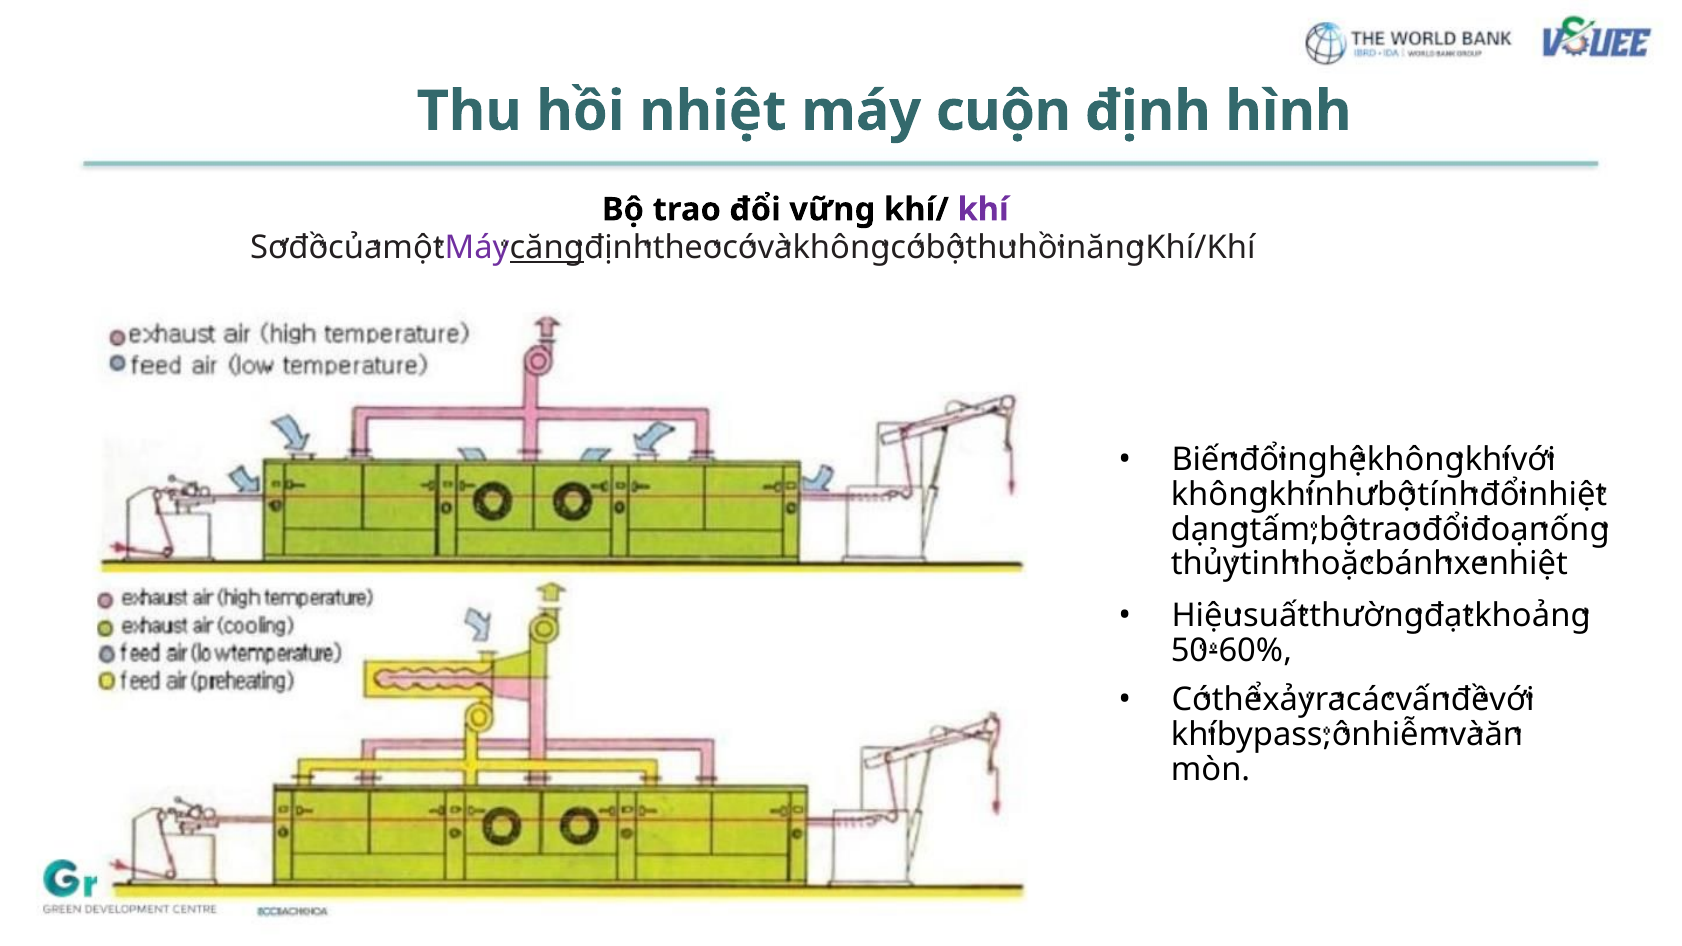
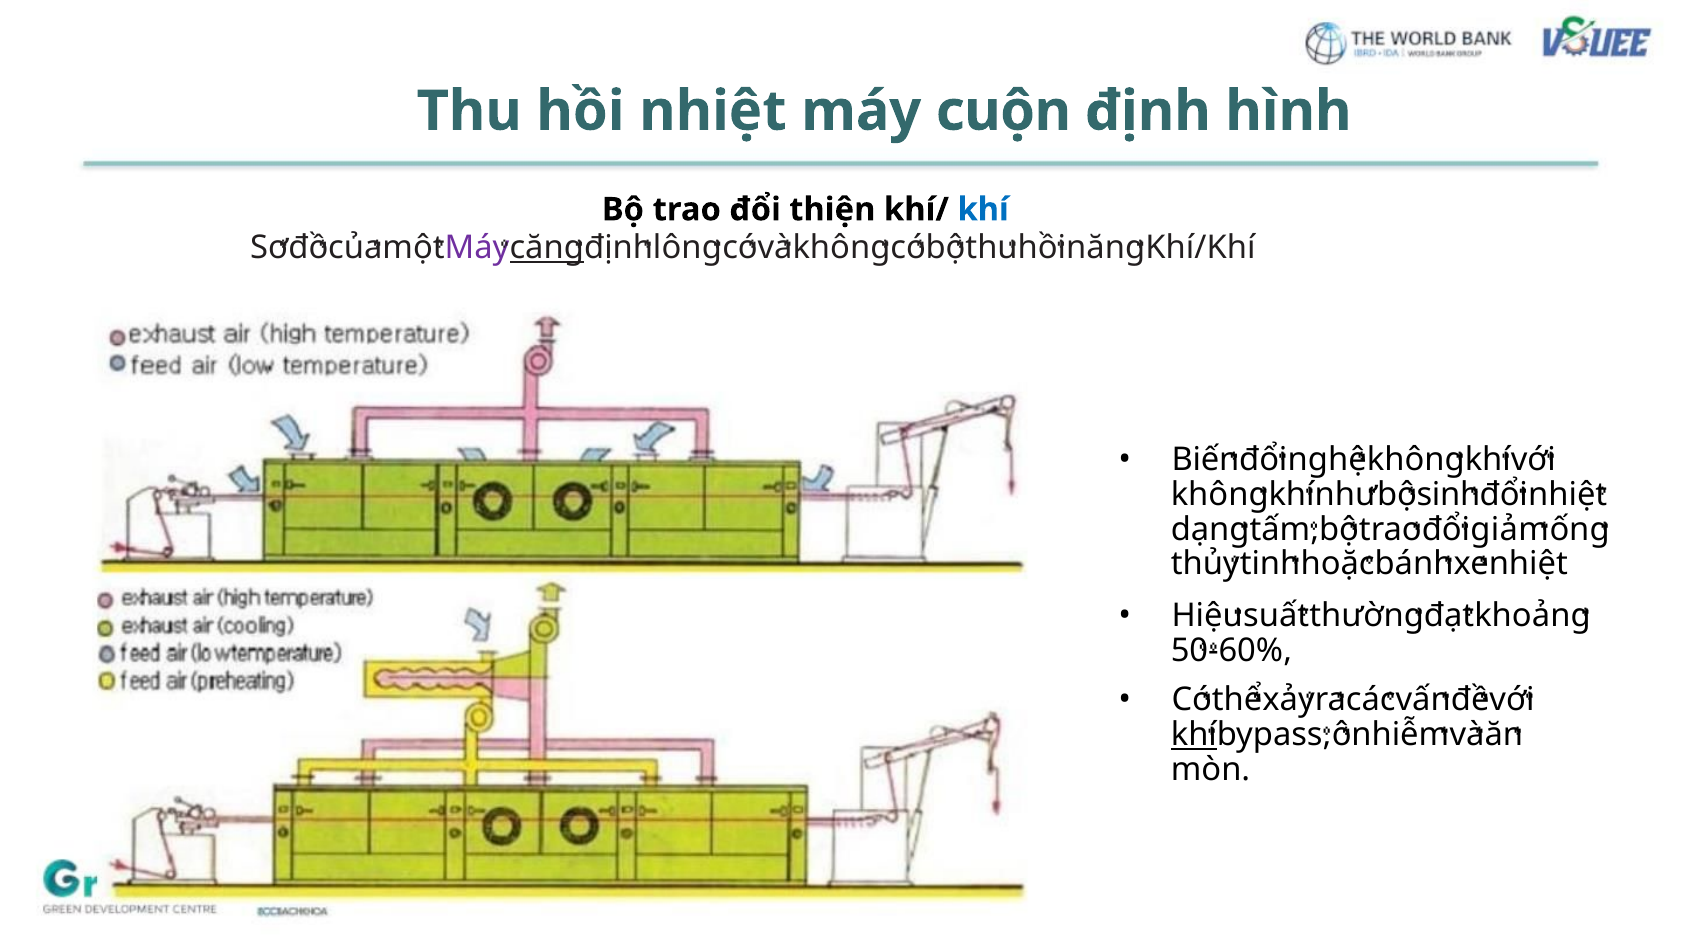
vững: vững -> thiện
khí at (983, 210) colour: purple -> blue
theo: theo -> lông
tính: tính -> sinh
đoạn: đoạn -> giảm
khí at (1194, 735) underline: none -> present
